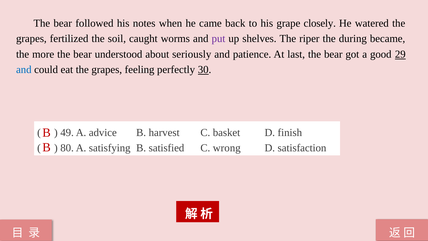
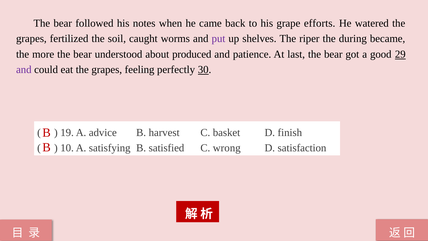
closely: closely -> efforts
seriously: seriously -> produced
and at (24, 69) colour: blue -> purple
49: 49 -> 19
80: 80 -> 10
